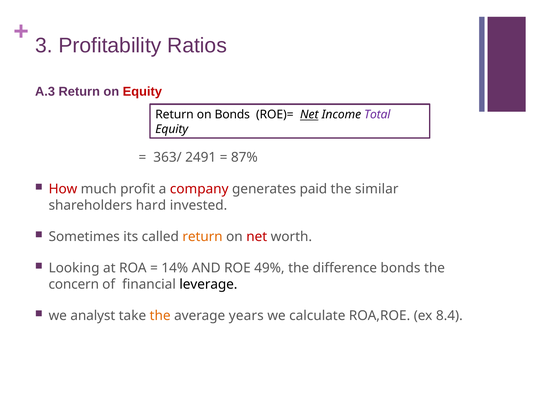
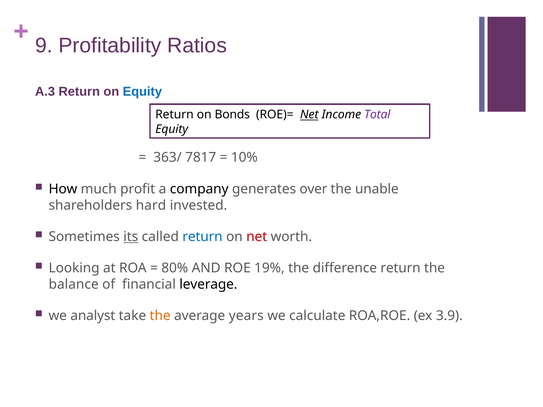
3: 3 -> 9
Equity at (142, 92) colour: red -> blue
2491: 2491 -> 7817
87%: 87% -> 10%
How colour: red -> black
company colour: red -> black
paid: paid -> over
similar: similar -> unable
its underline: none -> present
return at (203, 237) colour: orange -> blue
14%: 14% -> 80%
49%: 49% -> 19%
difference bonds: bonds -> return
concern: concern -> balance
8.4: 8.4 -> 3.9
